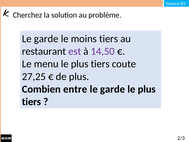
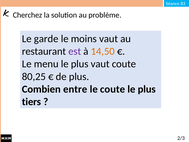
moins tiers: tiers -> vaut
14,50 colour: purple -> orange
menu le plus tiers: tiers -> vaut
27,25: 27,25 -> 80,25
garde at (113, 89): garde -> coute
